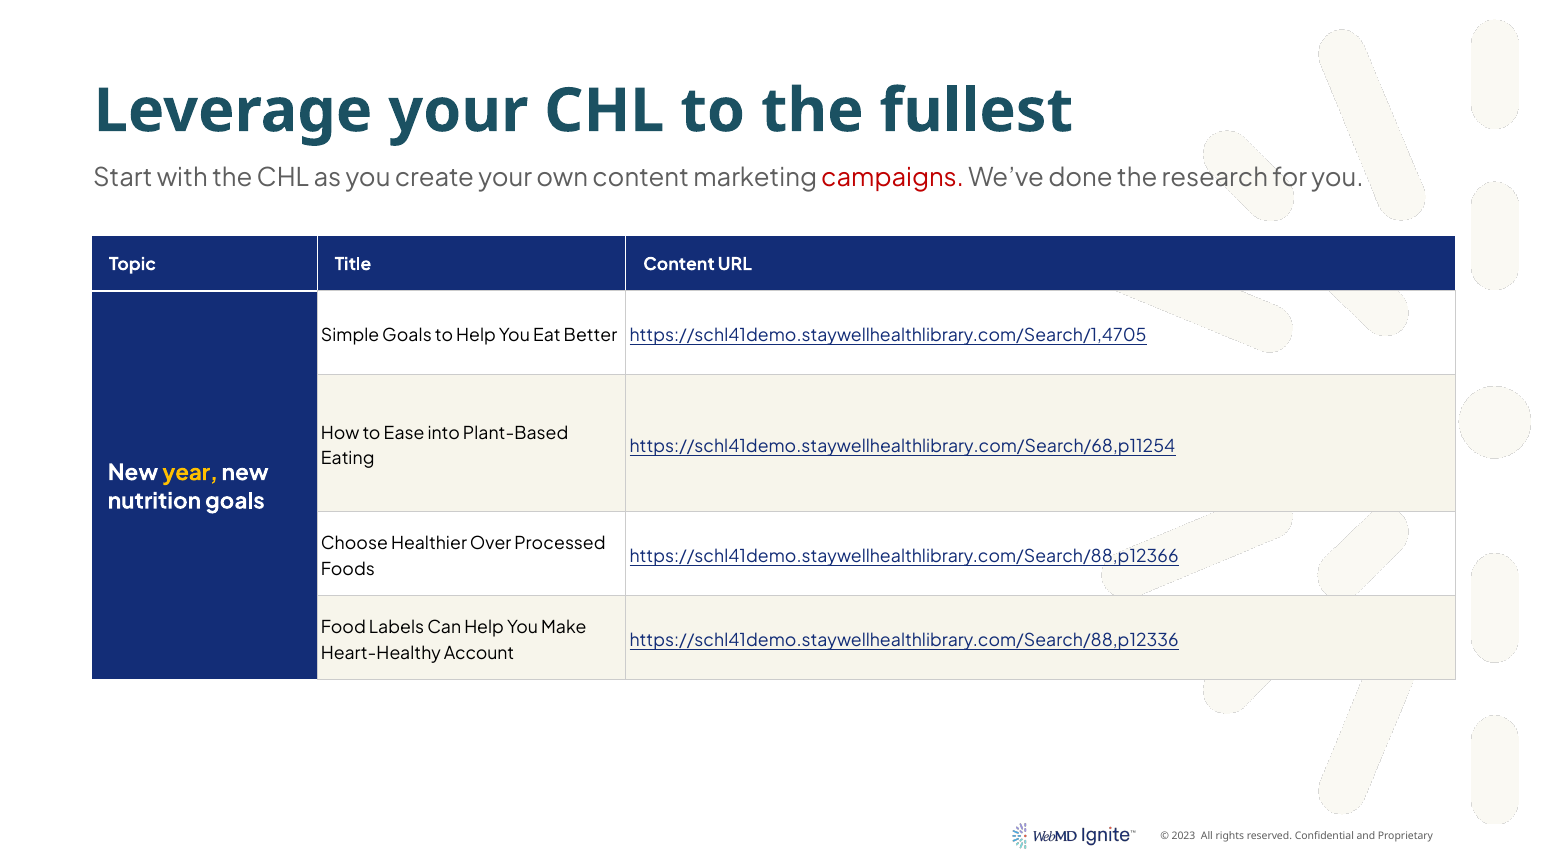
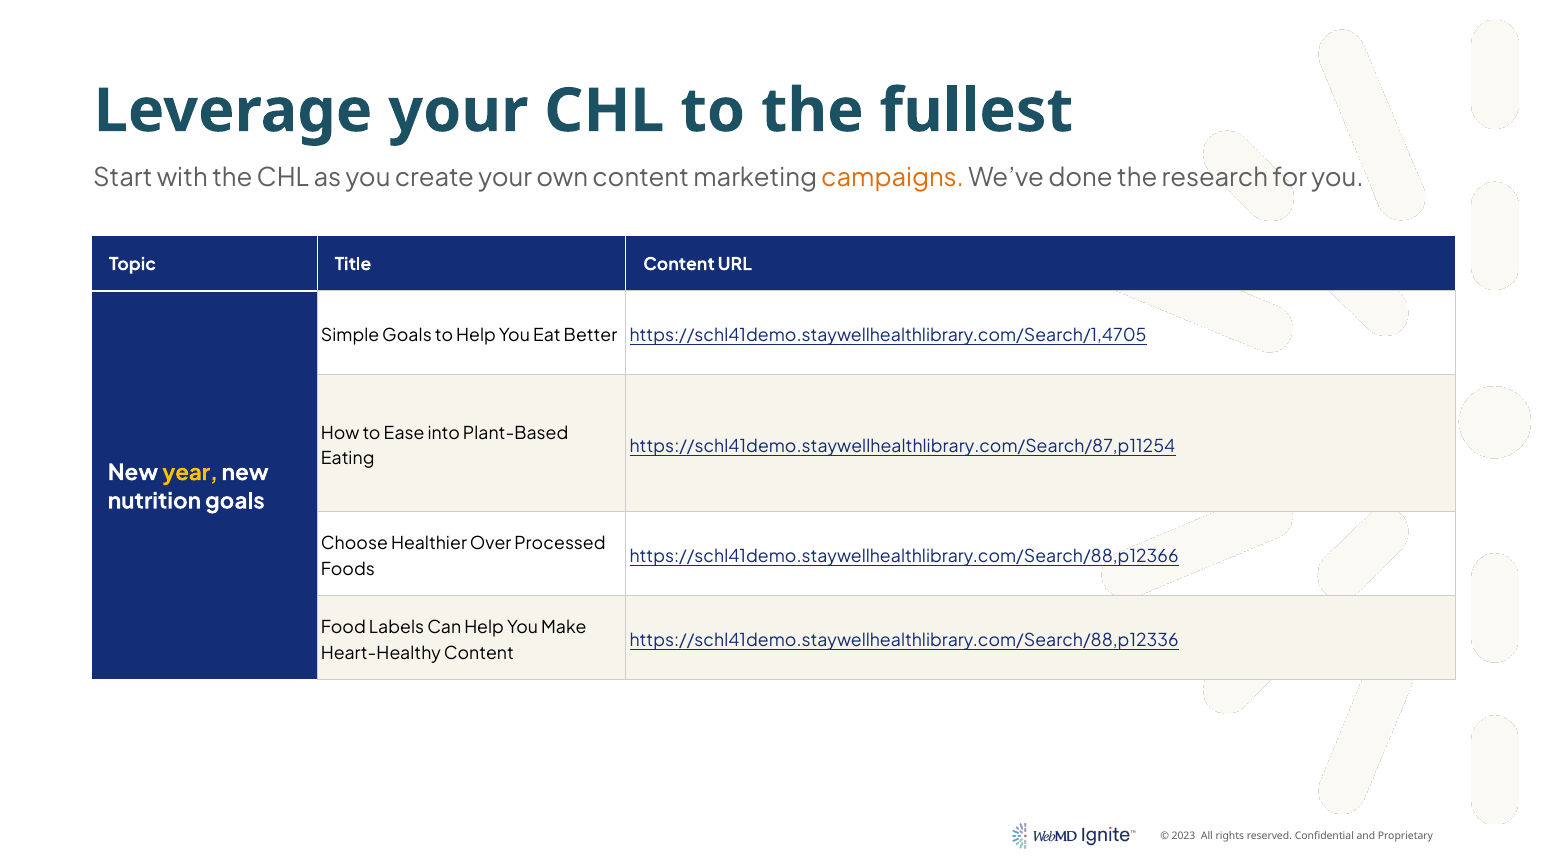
campaigns colour: red -> orange
https://schl41demo.staywellhealthlibrary.com/Search/68,p11254: https://schl41demo.staywellhealthlibrary.com/Search/68,p11254 -> https://schl41demo.staywellhealthlibrary.com/Search/87,p11254
Heart-Healthy Account: Account -> Content
